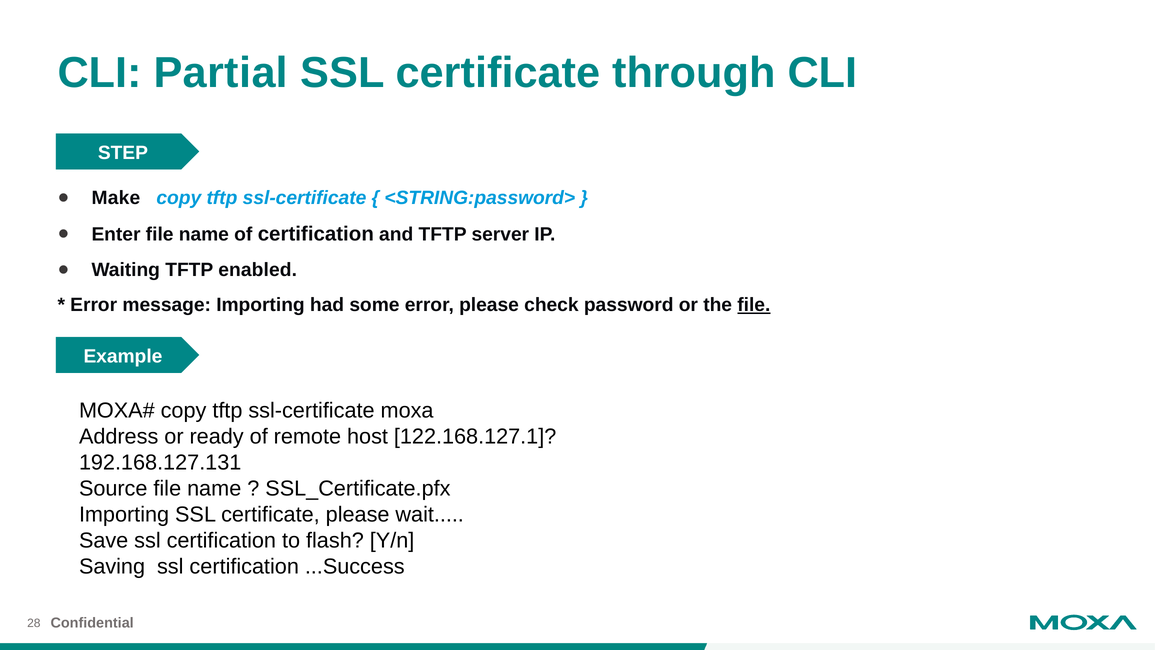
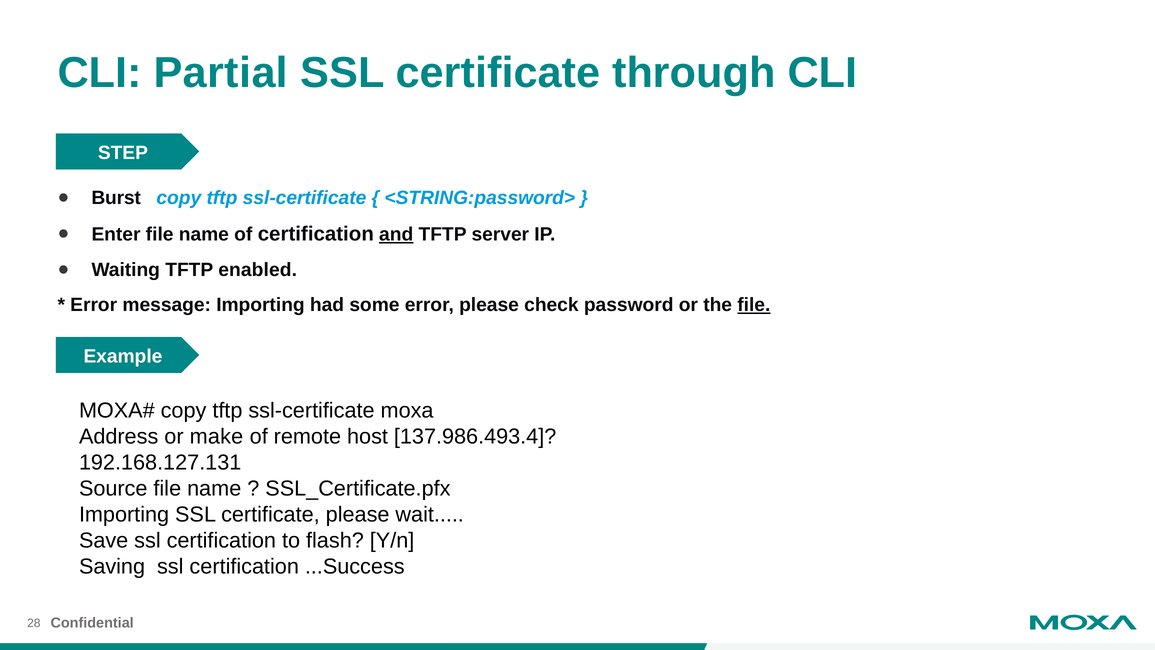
Make: Make -> Burst
and underline: none -> present
ready: ready -> make
122.168.127.1: 122.168.127.1 -> 137.986.493.4
